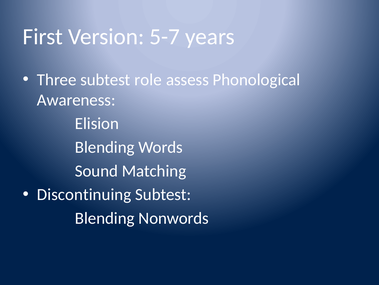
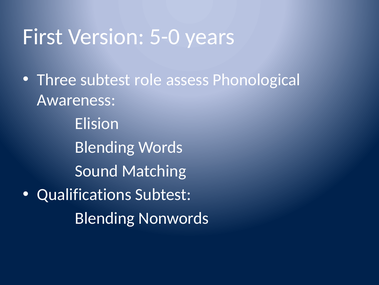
5-7: 5-7 -> 5-0
Discontinuing: Discontinuing -> Qualifications
